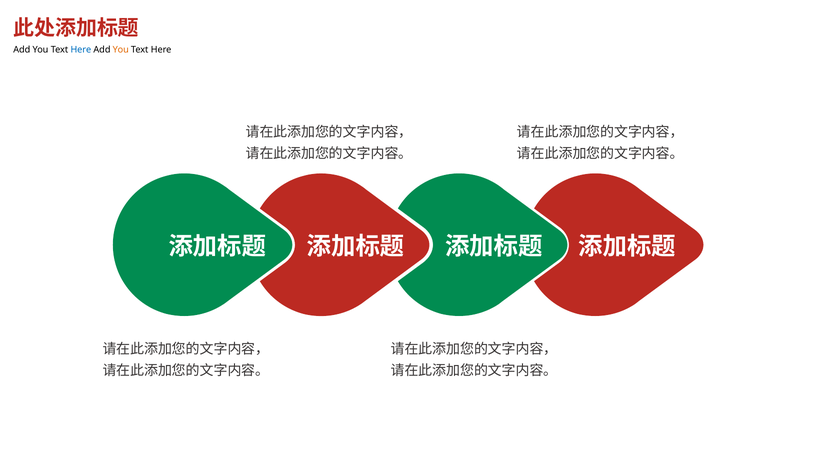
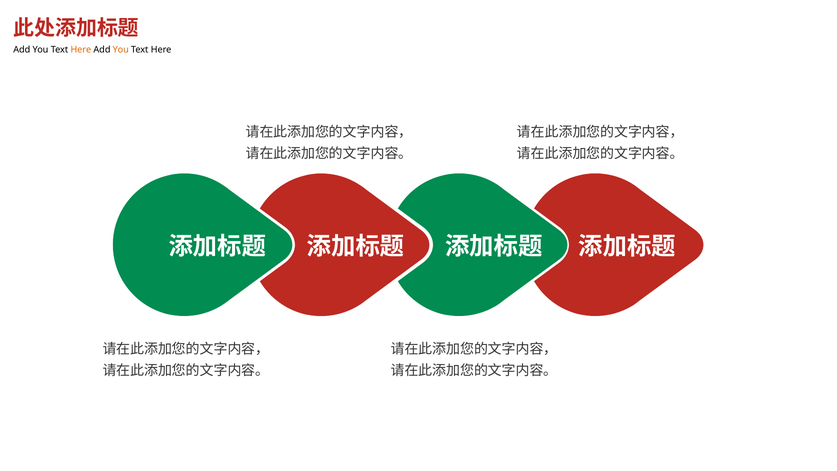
Here at (81, 50) colour: blue -> orange
